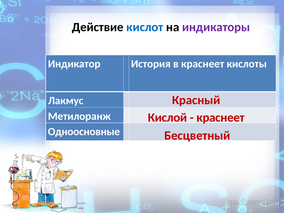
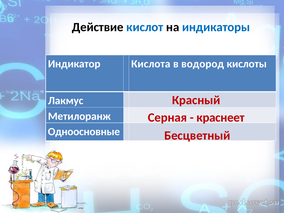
индикаторы colour: purple -> blue
История: История -> Кислота
в краснеет: краснеет -> водород
Кислой: Кислой -> Серная
